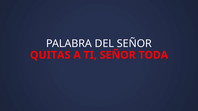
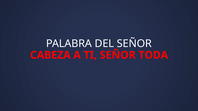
QUITAS: QUITAS -> CABEZA
